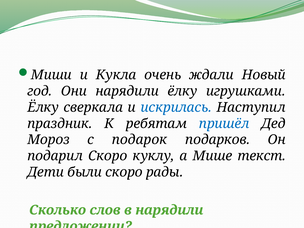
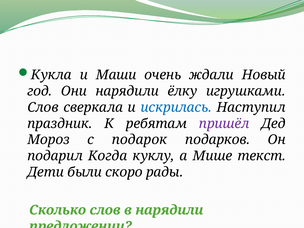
Миши: Миши -> Кукла
Кукла: Кукла -> Маши
Ёлку at (43, 107): Ёлку -> Слов
пришёл colour: blue -> purple
подарил Скоро: Скоро -> Когда
